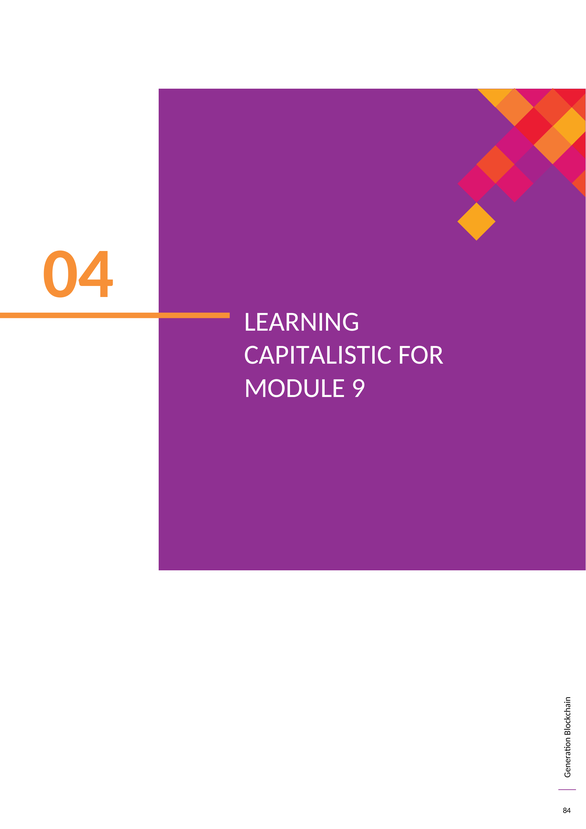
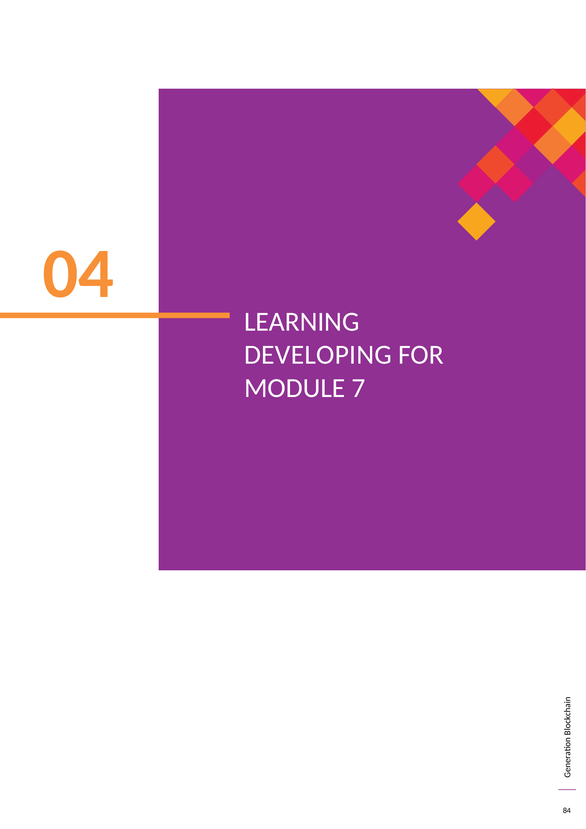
CAPITALISTIC: CAPITALISTIC -> DEVELOPING
9: 9 -> 7
